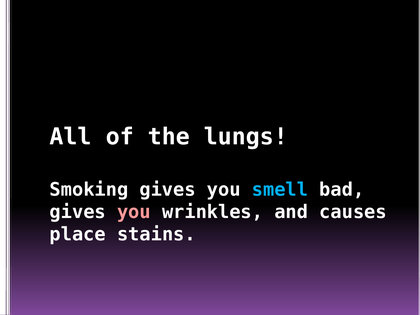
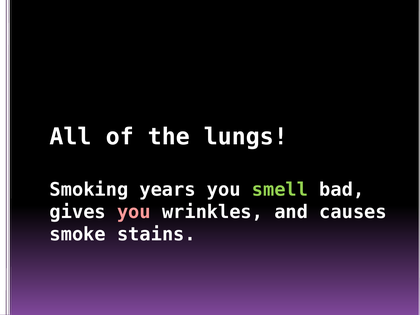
Smoking gives: gives -> years
smell colour: light blue -> light green
place: place -> smoke
